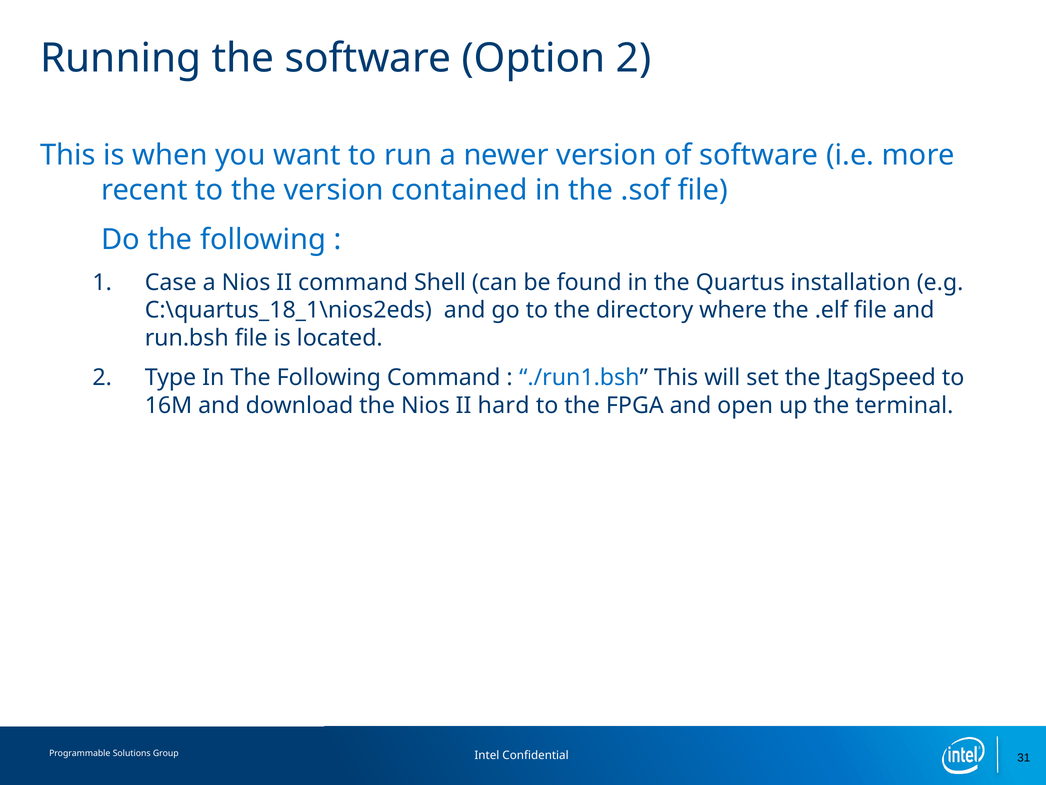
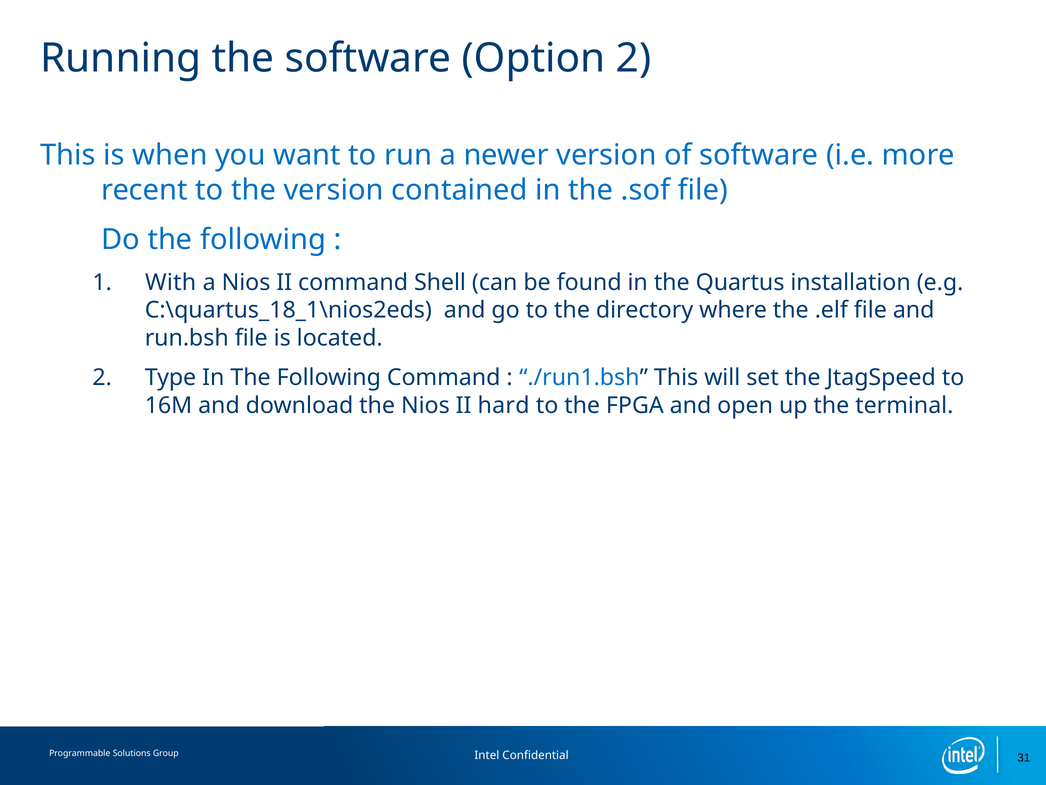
Case: Case -> With
